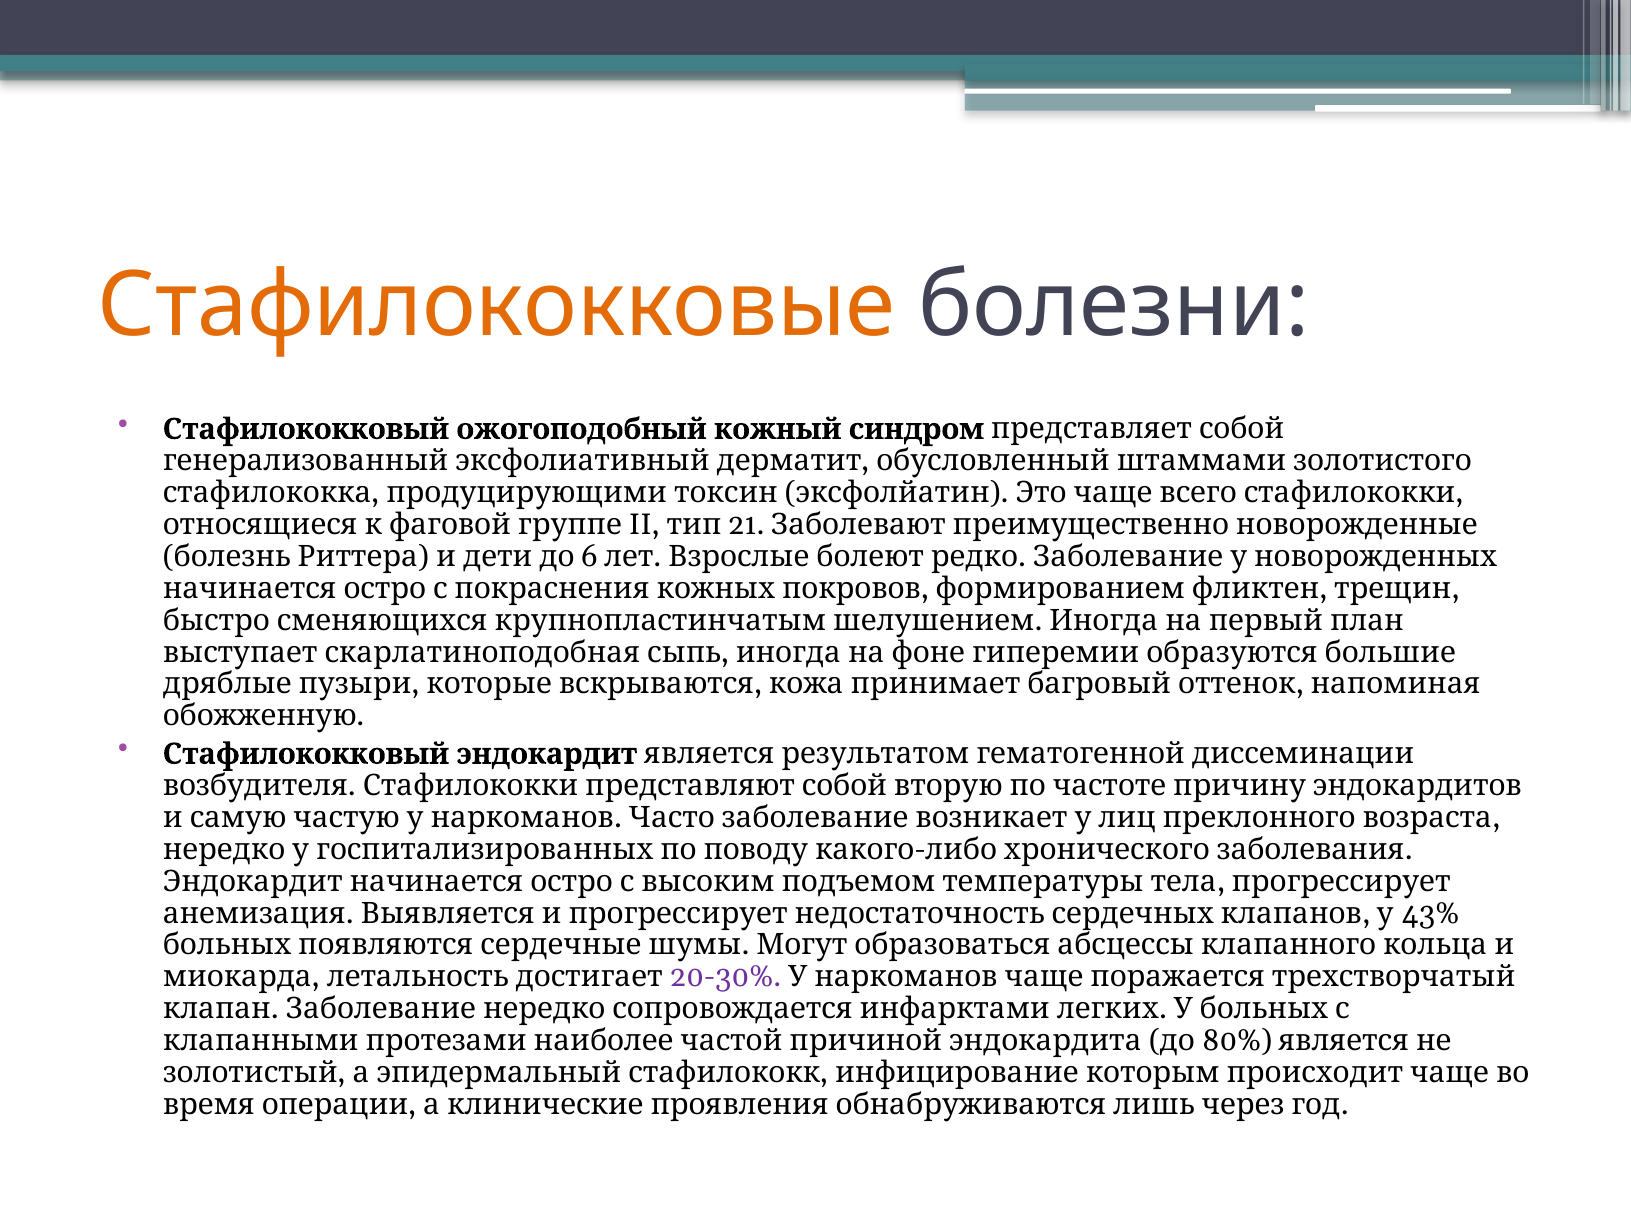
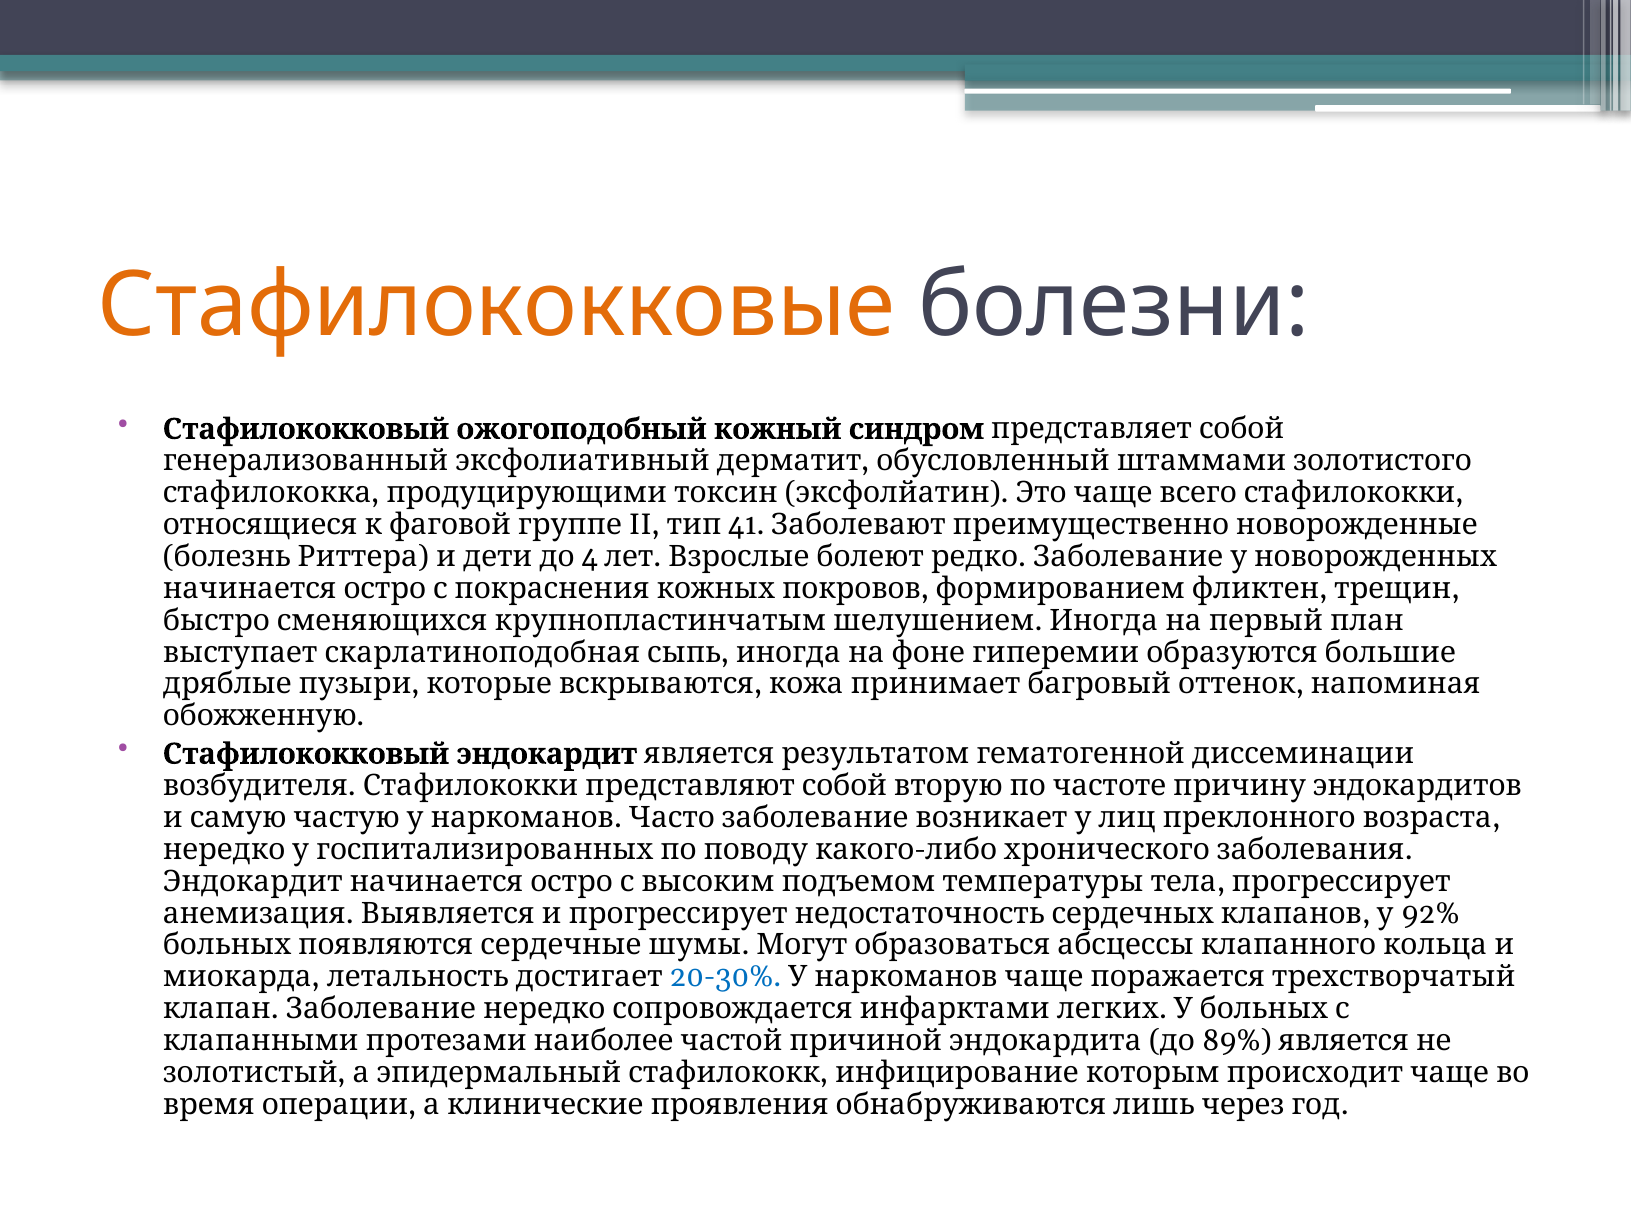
21: 21 -> 41
6: 6 -> 4
43%: 43% -> 92%
20-30% colour: purple -> blue
80%: 80% -> 89%
